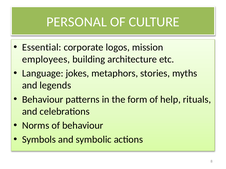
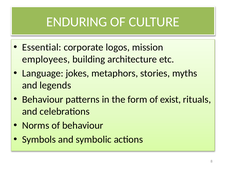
PERSONAL: PERSONAL -> ENDURING
help: help -> exist
